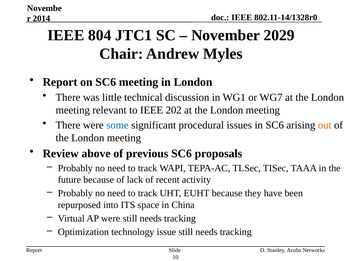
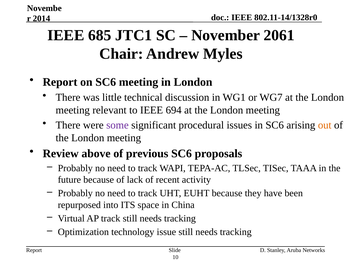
804: 804 -> 685
2029: 2029 -> 2061
202: 202 -> 694
some colour: blue -> purple
AP were: were -> track
